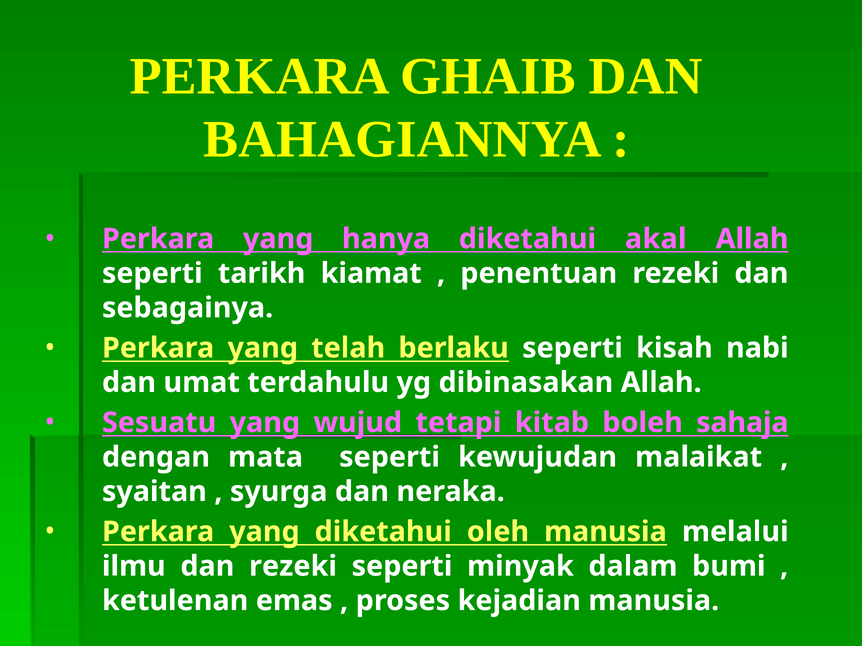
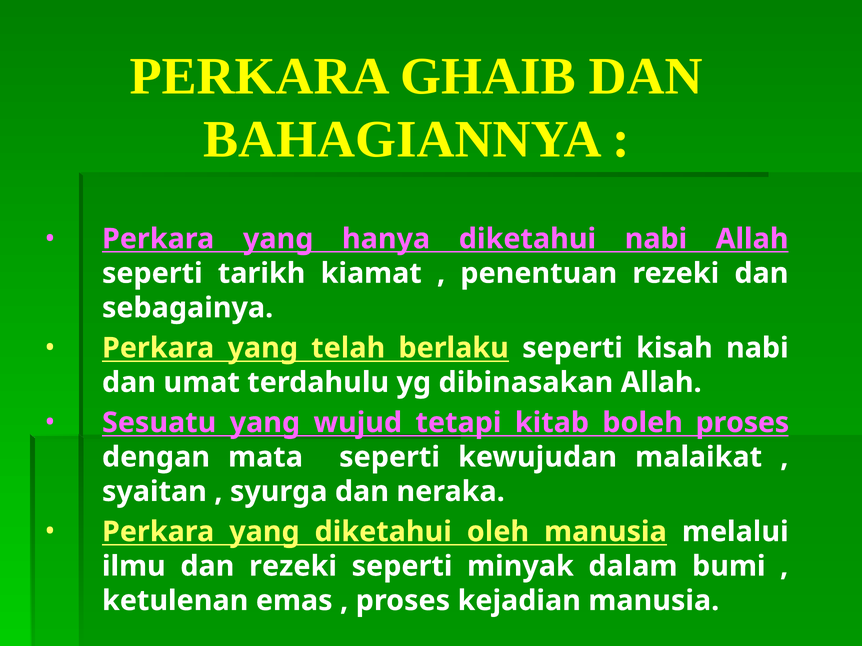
diketahui akal: akal -> nabi
boleh sahaja: sahaja -> proses
